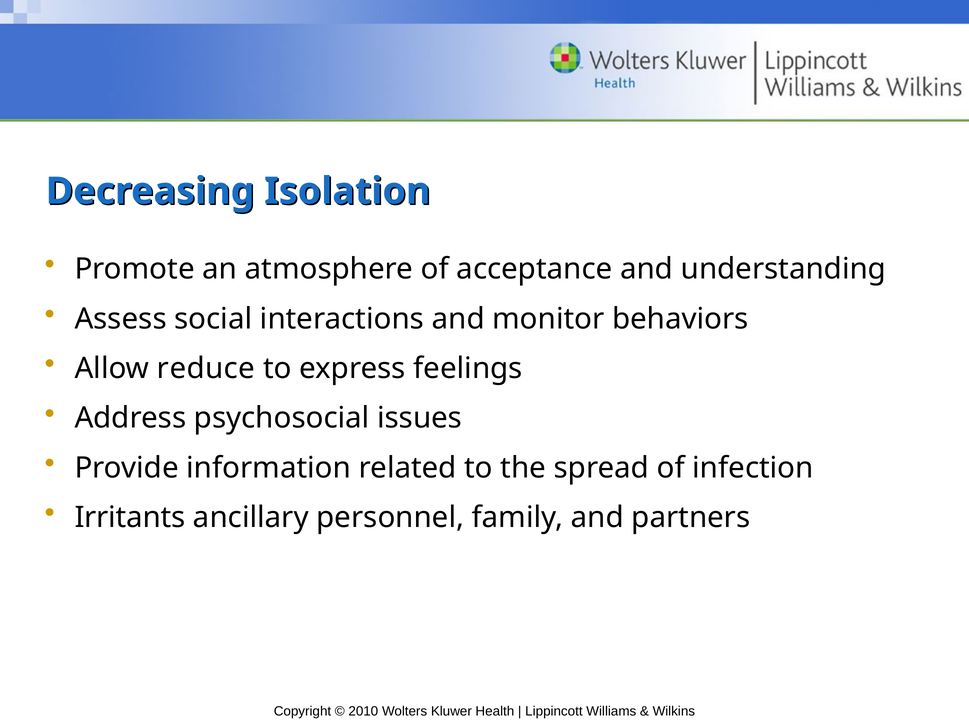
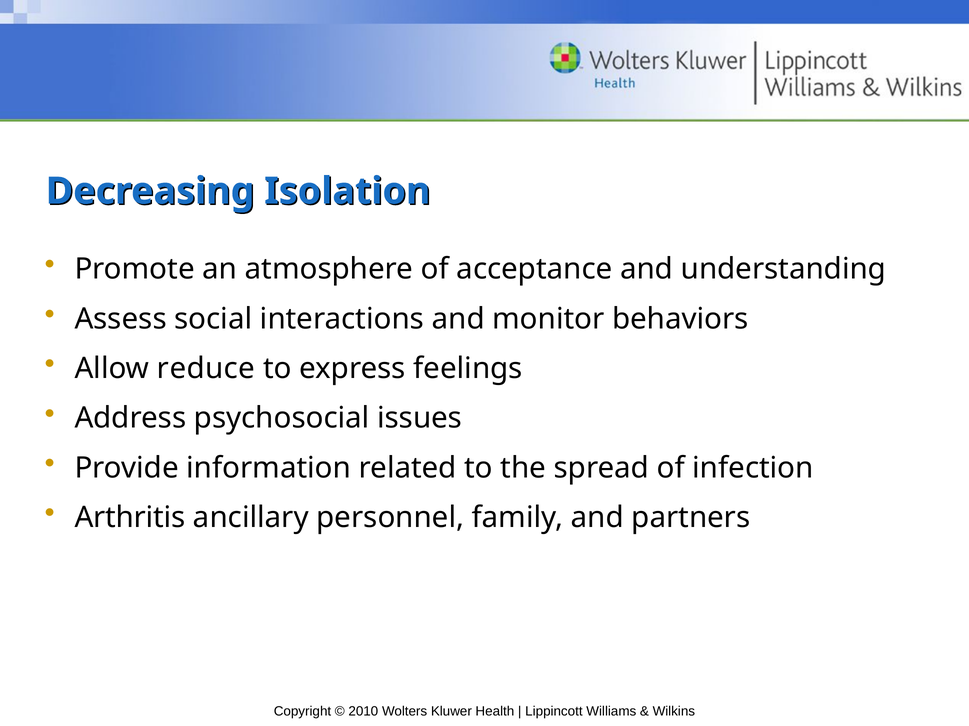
Irritants: Irritants -> Arthritis
